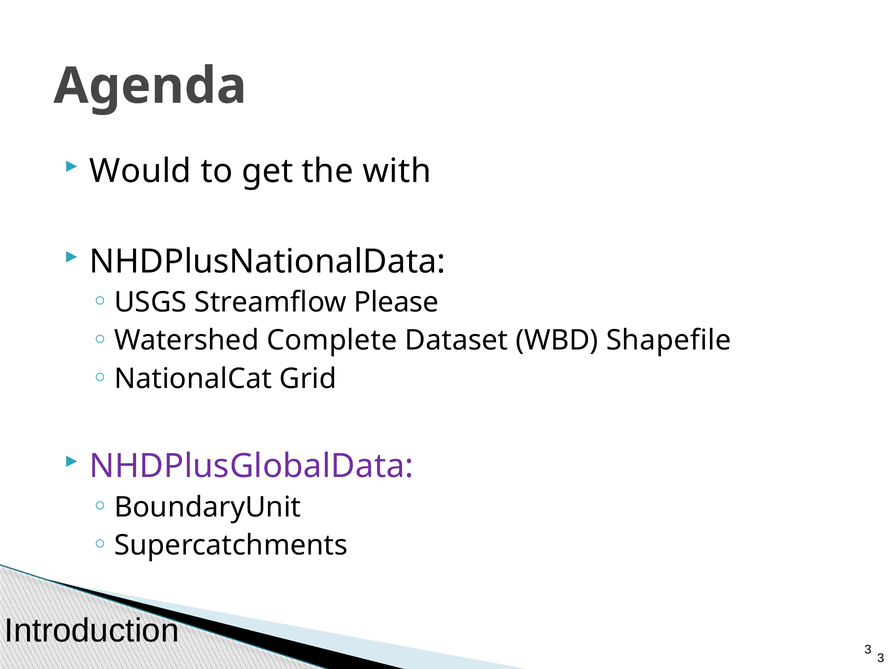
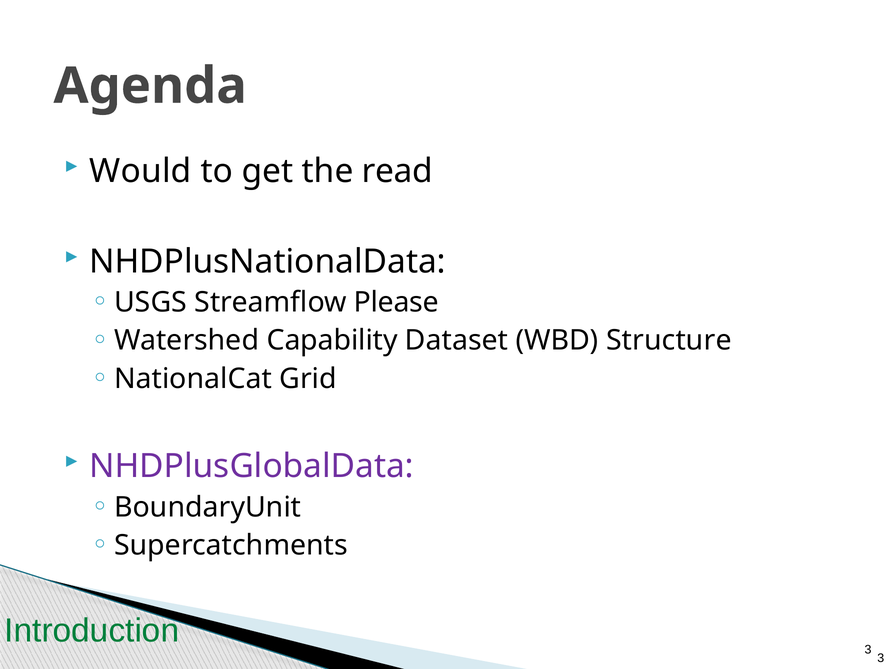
with: with -> read
Complete: Complete -> Capability
Shapefile: Shapefile -> Structure
Introduction colour: black -> green
